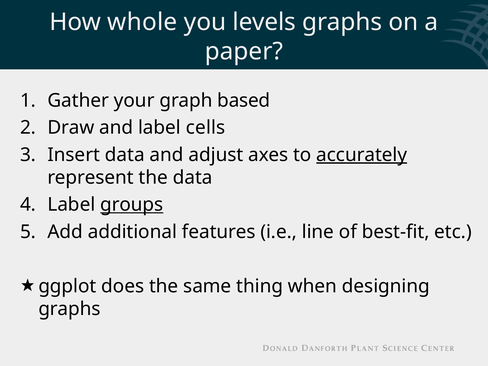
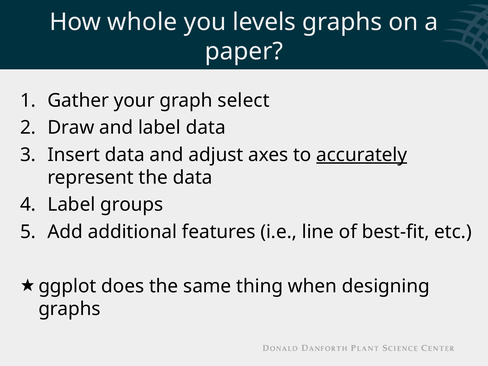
based: based -> select
label cells: cells -> data
groups underline: present -> none
